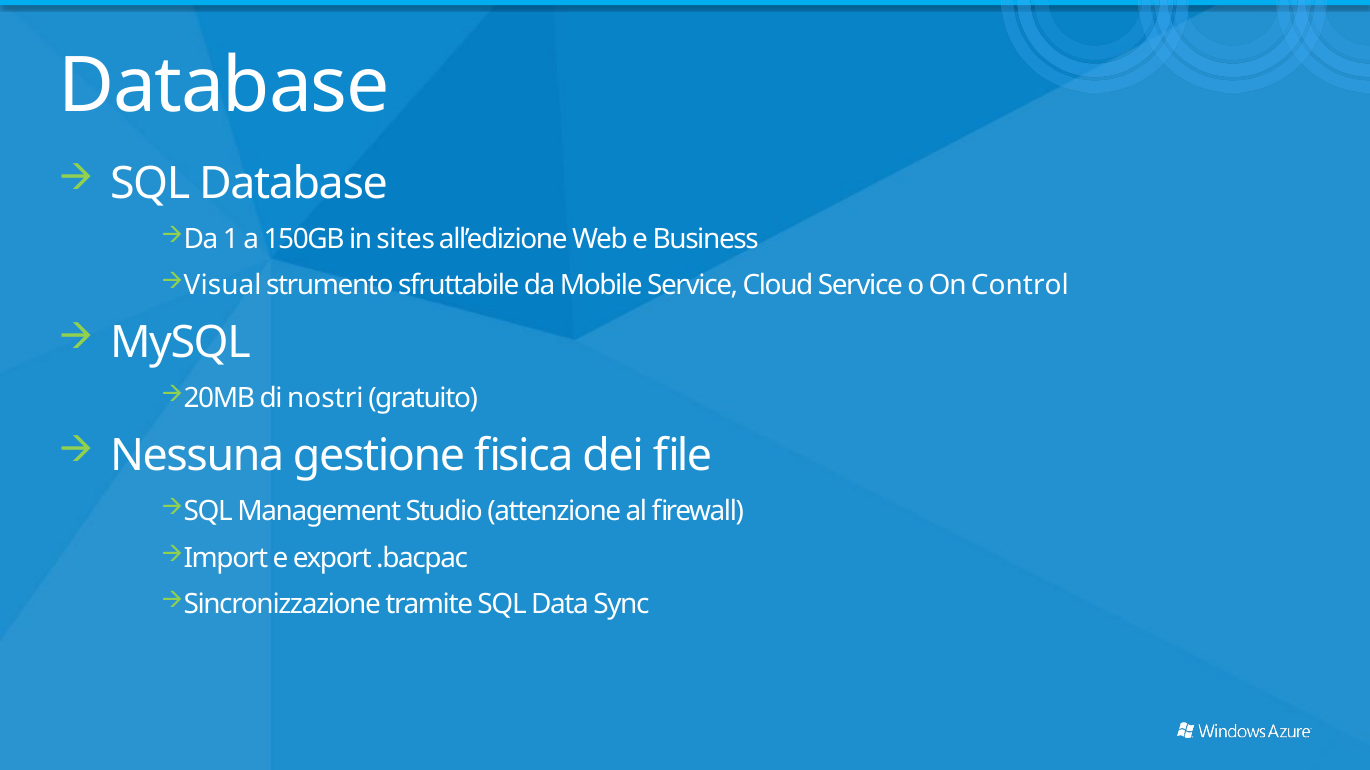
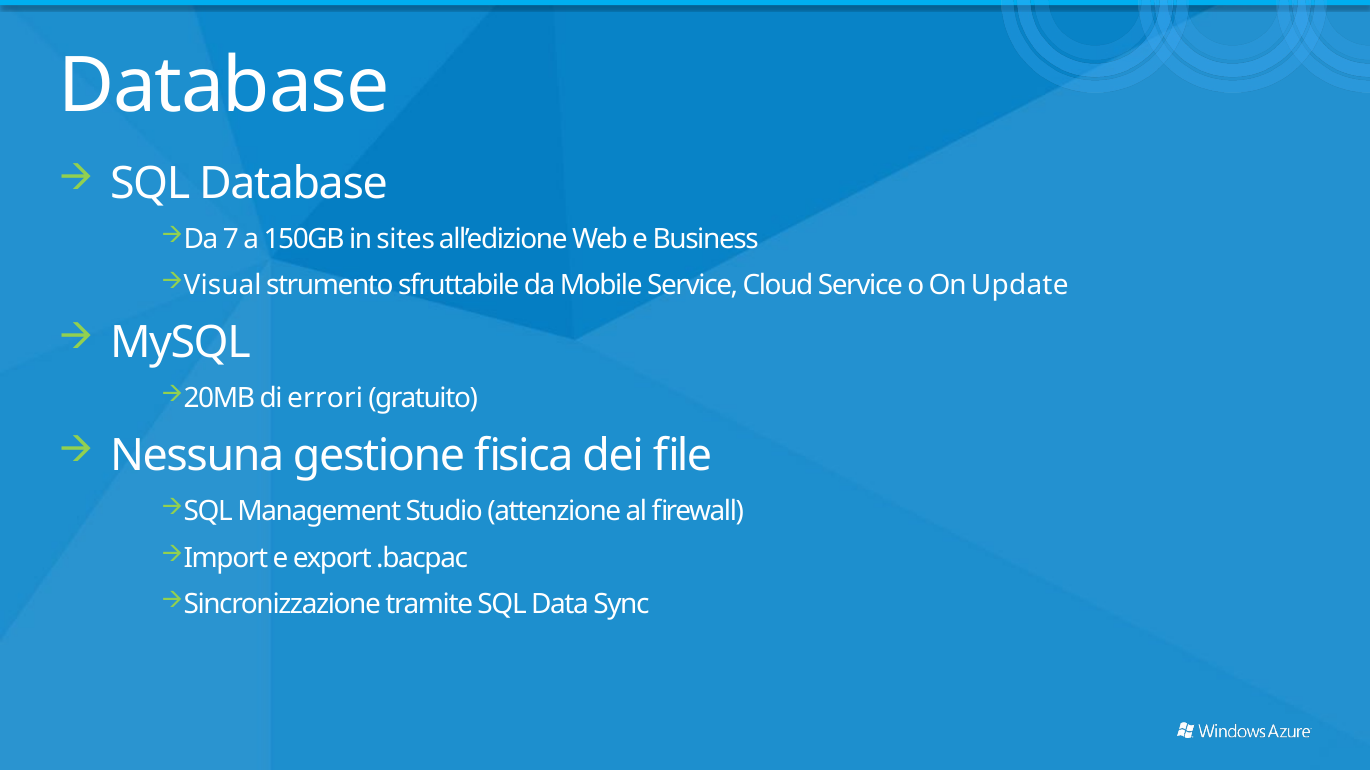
1: 1 -> 7
Control: Control -> Update
nostri: nostri -> errori
